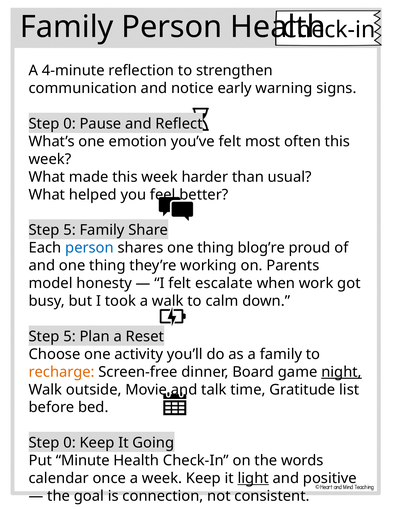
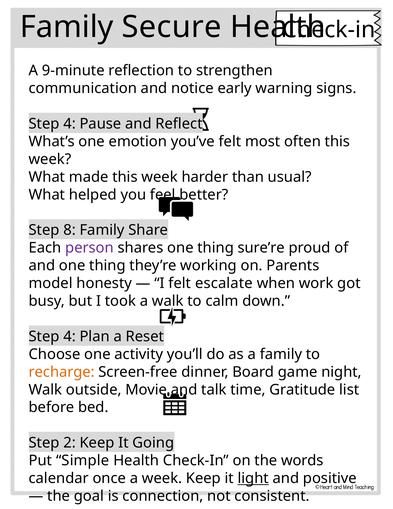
Family Person: Person -> Secure
4-minute: 4-minute -> 9-minute
0 at (70, 124): 0 -> 4
5 at (70, 230): 5 -> 8
person at (89, 248) colour: blue -> purple
blog’re: blog’re -> sure’re
5 at (70, 336): 5 -> 4
night underline: present -> none
0 at (70, 442): 0 -> 2
Minute: Minute -> Simple
